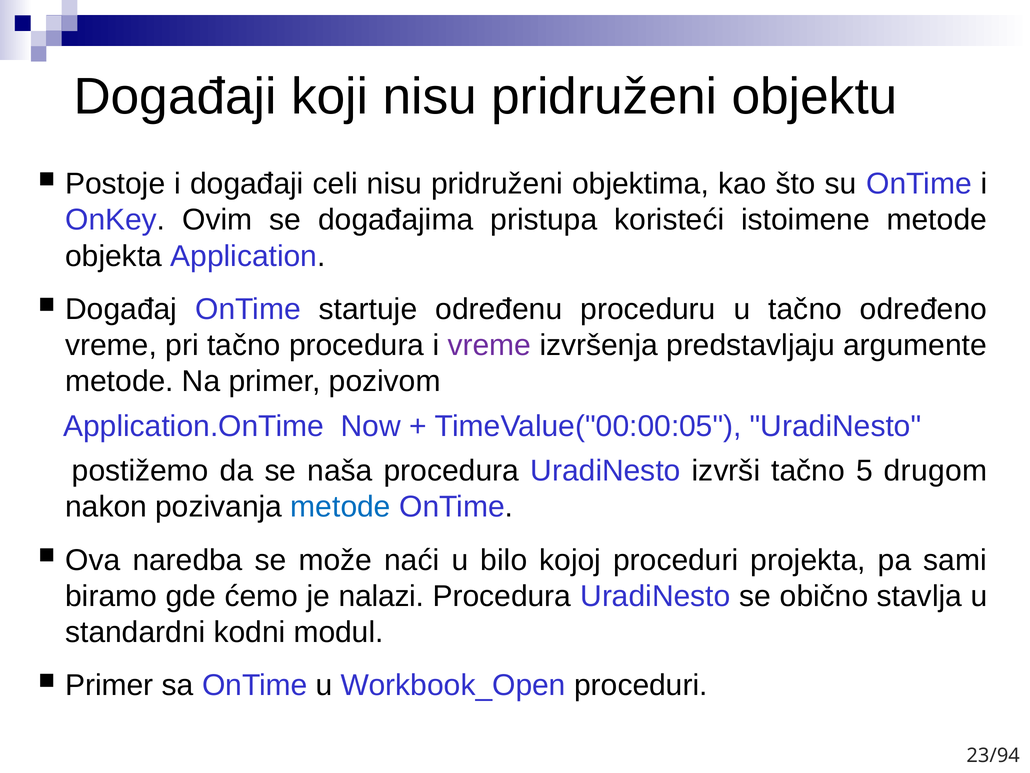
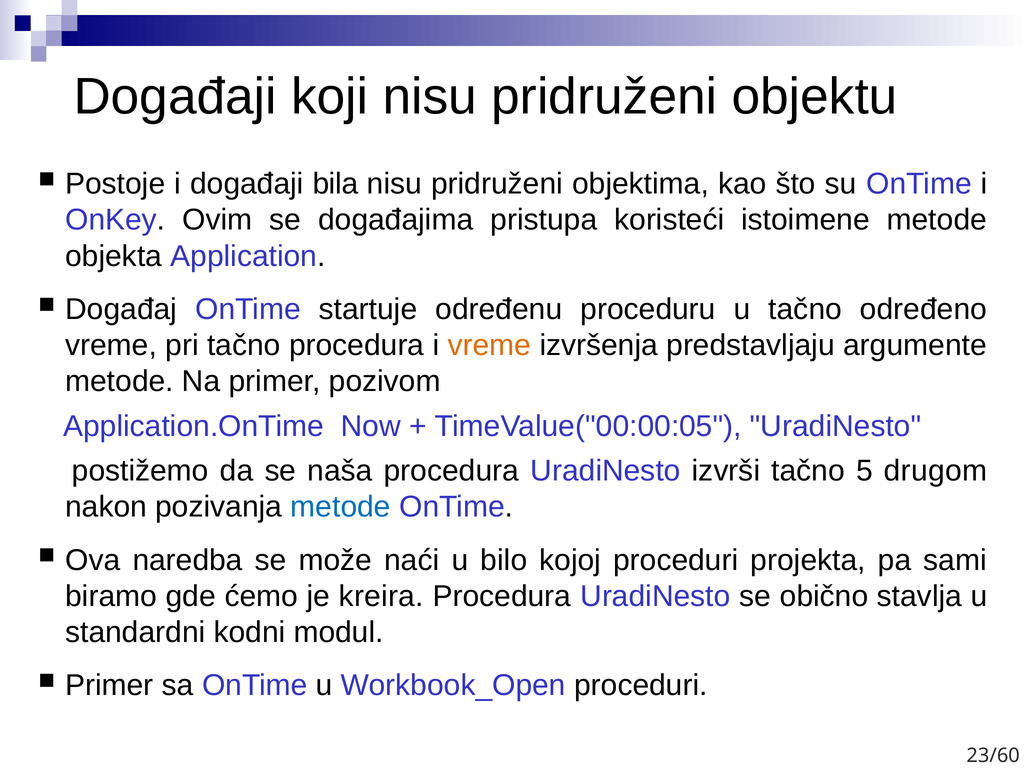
celi: celi -> bila
vreme at (489, 345) colour: purple -> orange
nalazi: nalazi -> kreira
23/94: 23/94 -> 23/60
